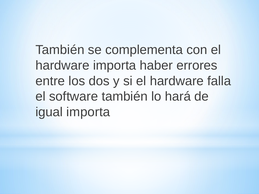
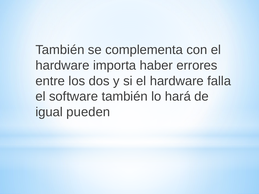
igual importa: importa -> pueden
